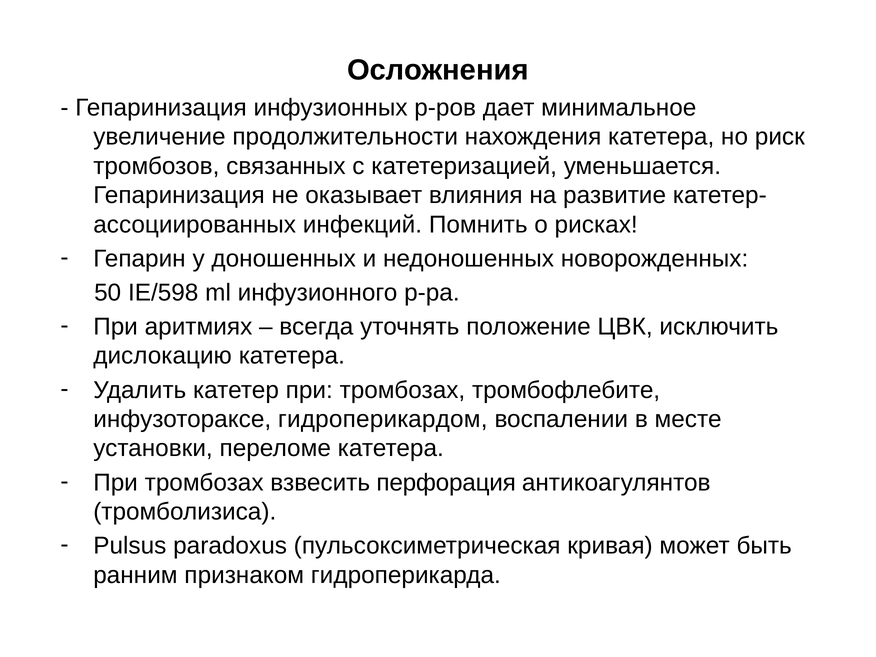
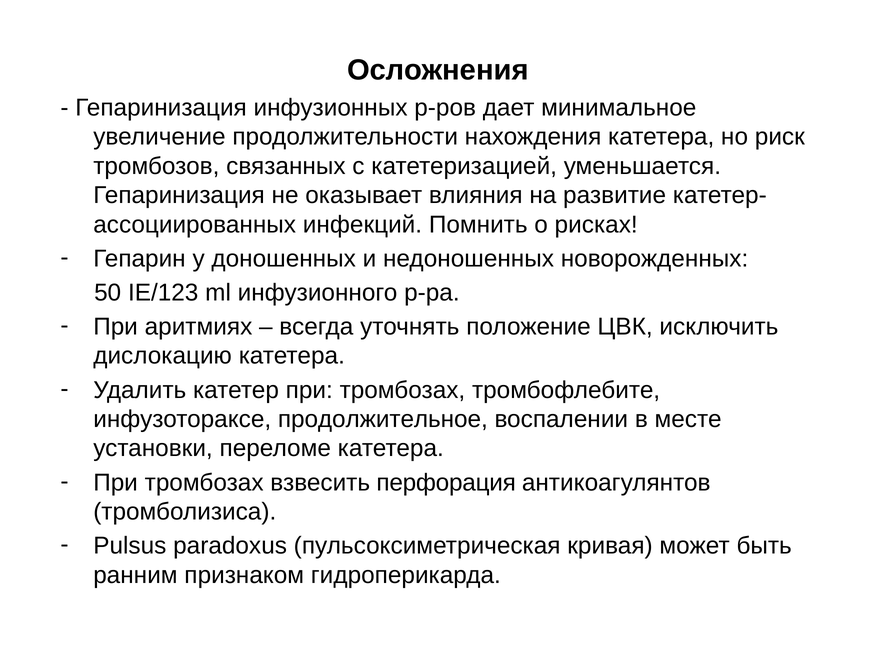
IE/598: IE/598 -> IE/123
гидроперикардом: гидроперикардом -> продолжительное
